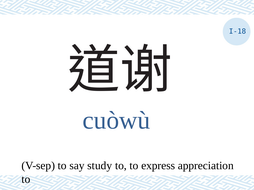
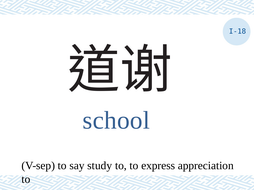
cuòwù: cuòwù -> school
